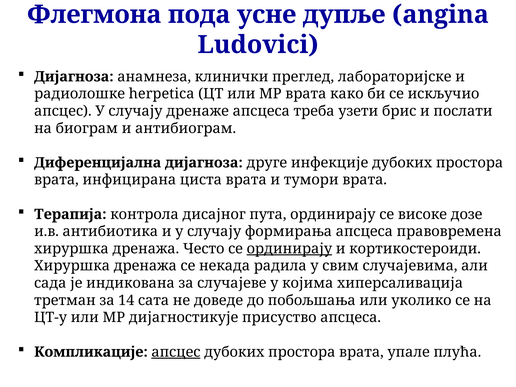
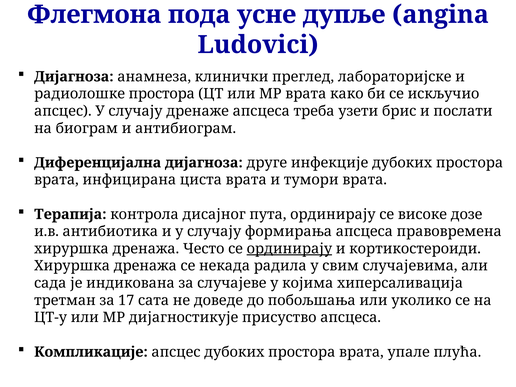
радиолошке herpetica: herpetica -> простора
14: 14 -> 17
апсцес at (176, 352) underline: present -> none
